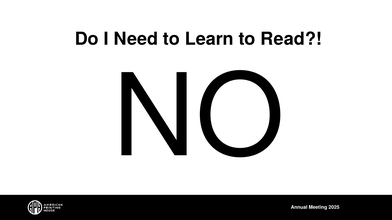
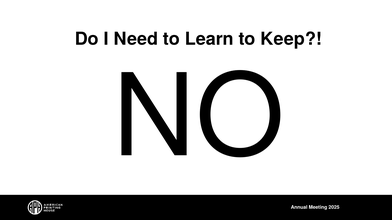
Read: Read -> Keep
